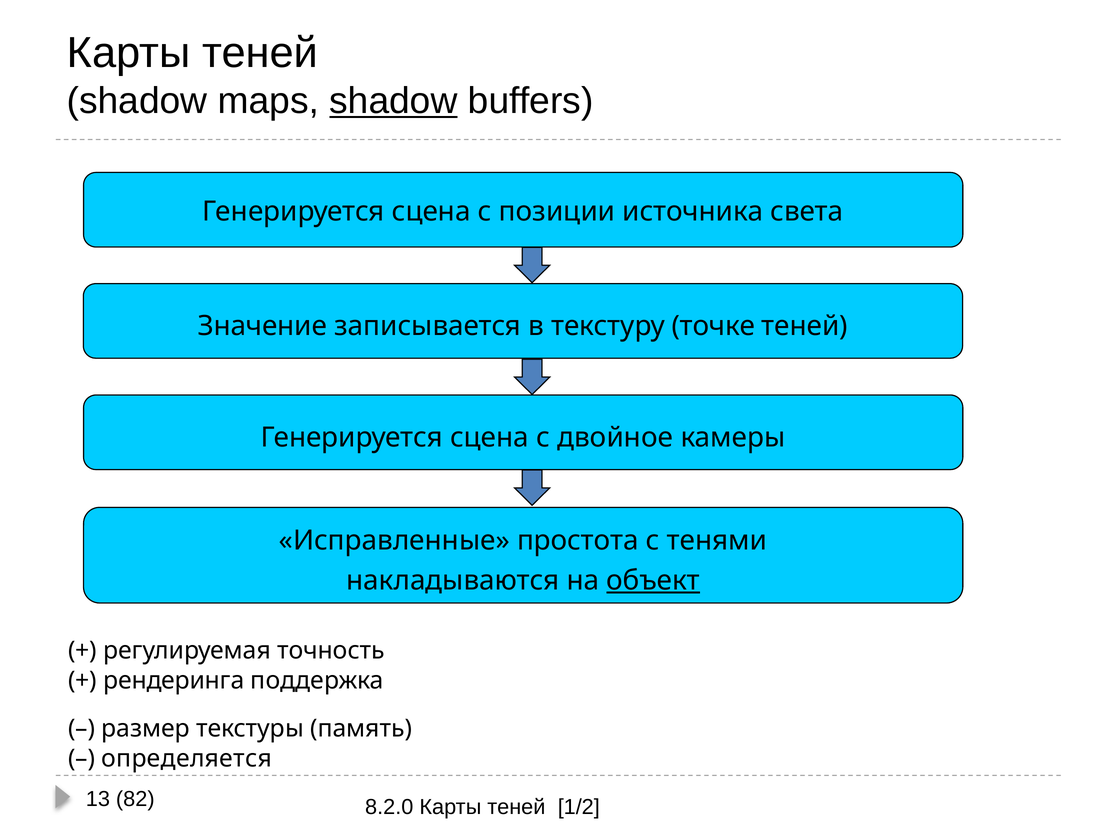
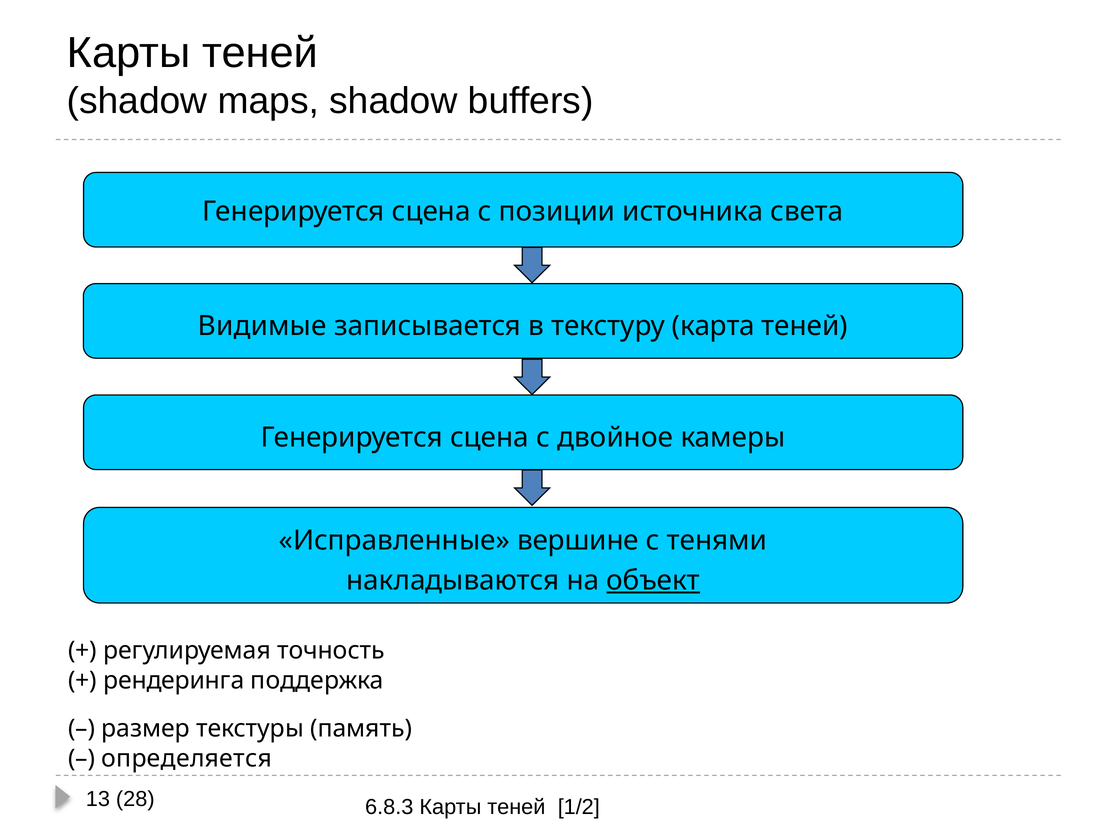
shadow at (393, 101) underline: present -> none
Значение: Значение -> Видимые
точке: точке -> карта
простота: простота -> вершине
82: 82 -> 28
8.2.0: 8.2.0 -> 6.8.3
